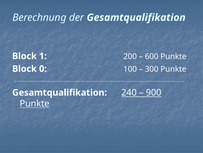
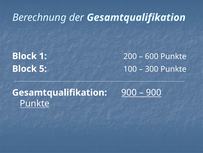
0: 0 -> 5
Gesamtqualifikation 240: 240 -> 900
